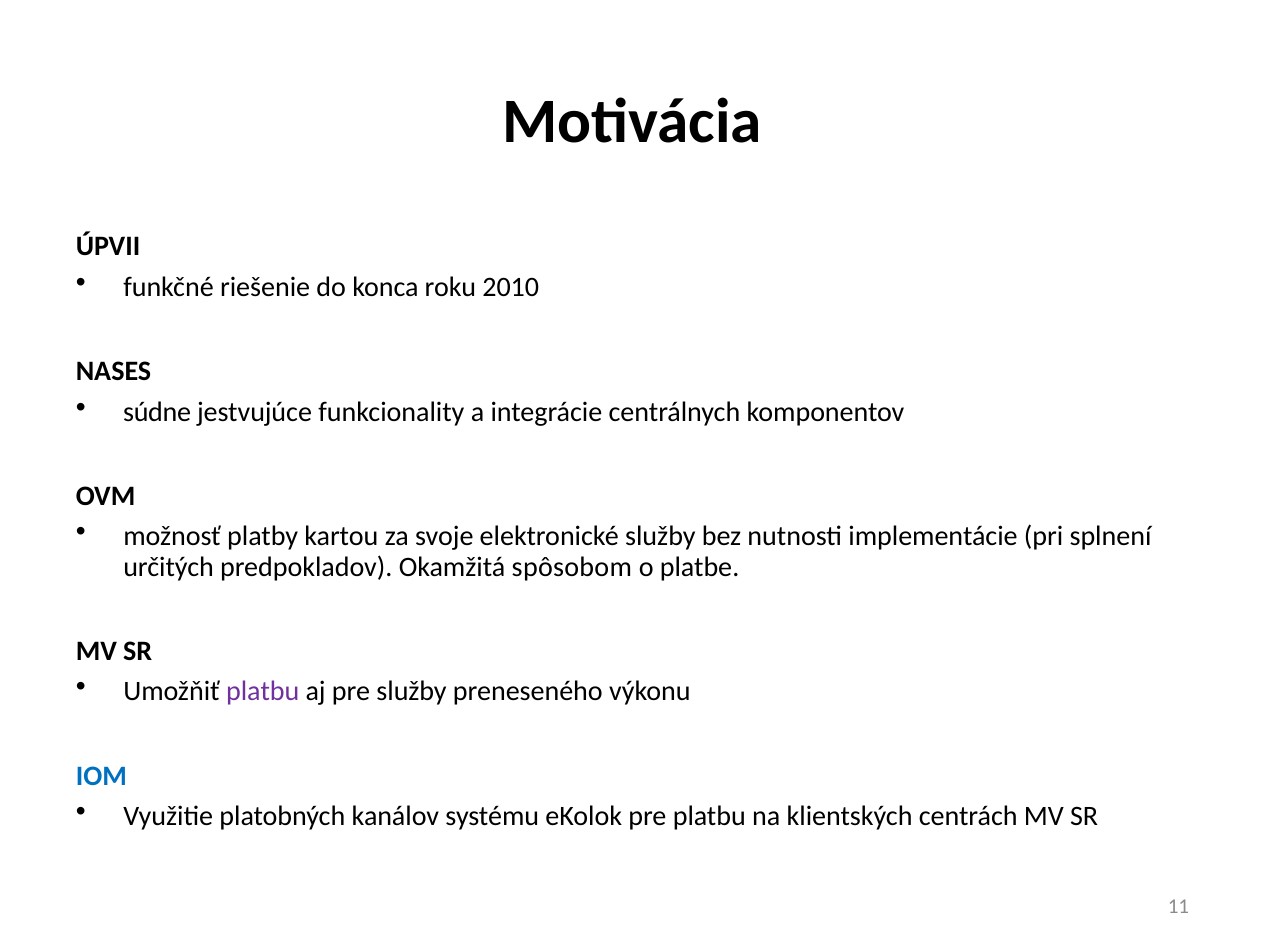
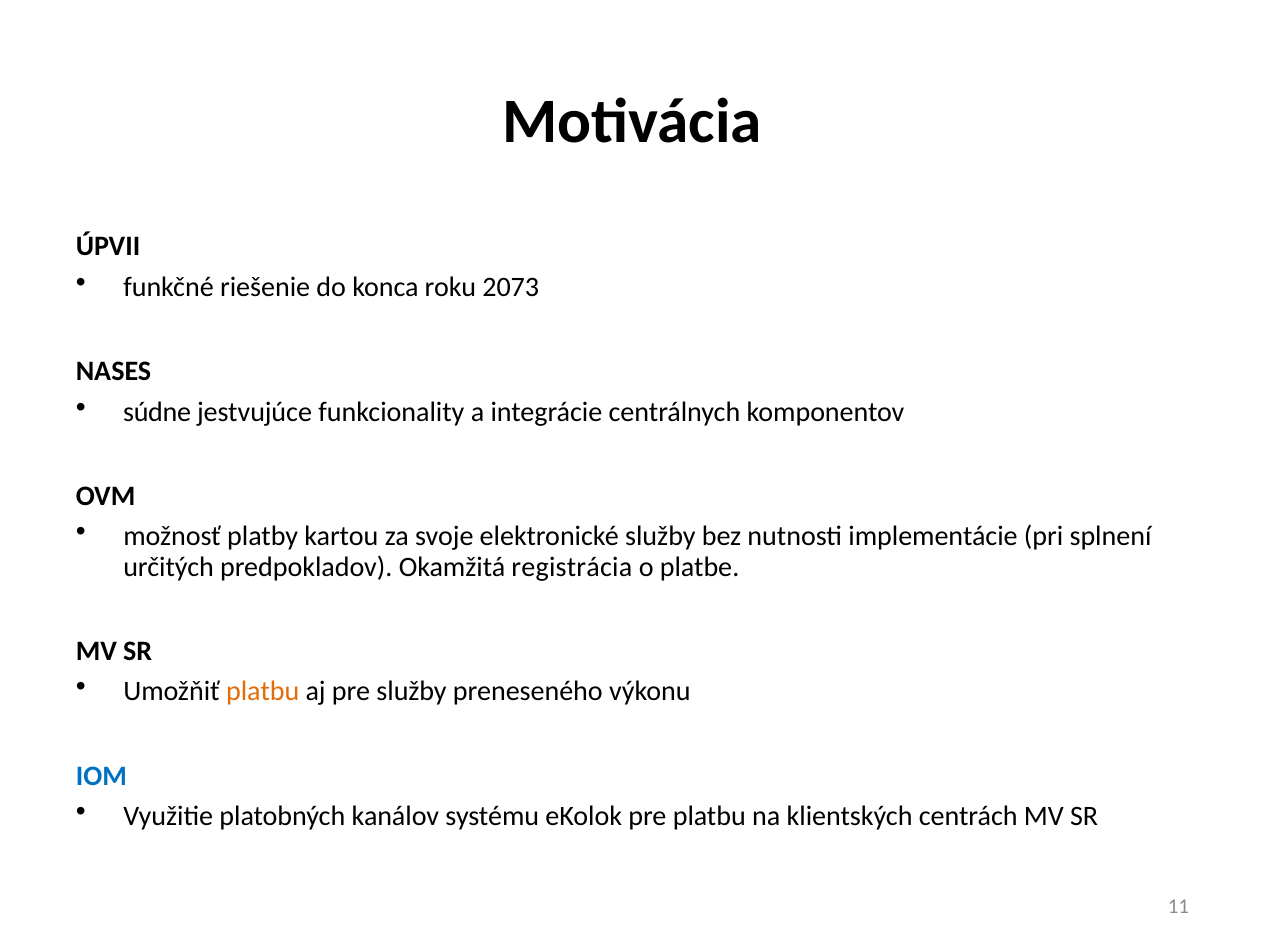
2010: 2010 -> 2073
spôsobom: spôsobom -> registrácia
platbu at (263, 691) colour: purple -> orange
